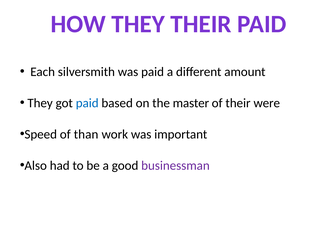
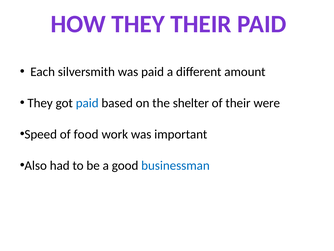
master: master -> shelter
than: than -> food
businessman colour: purple -> blue
